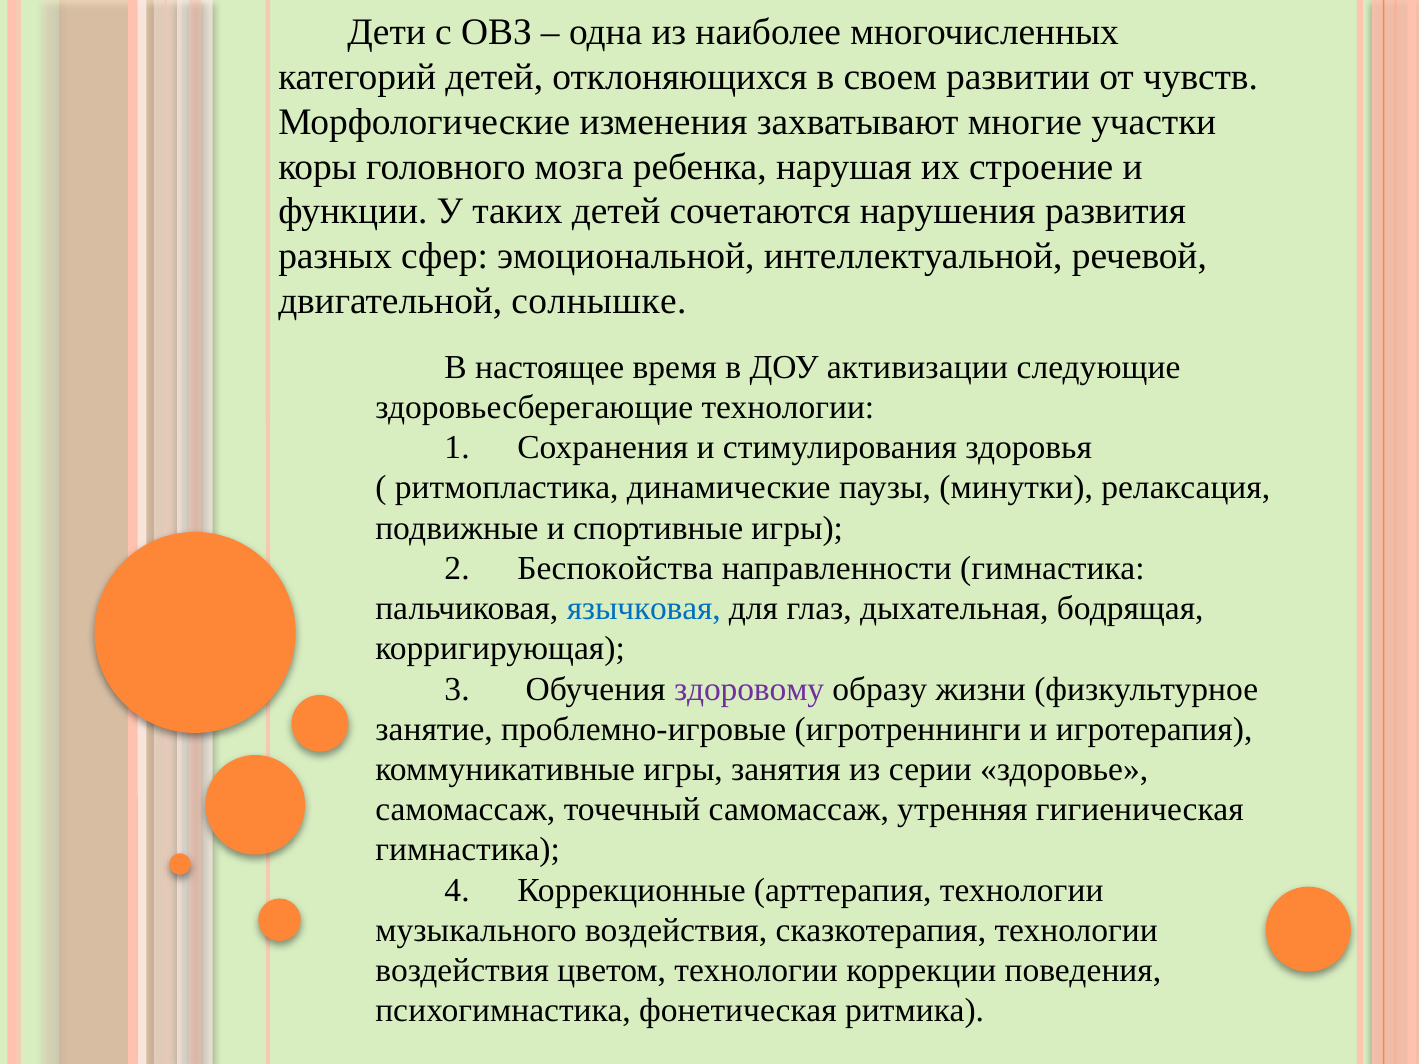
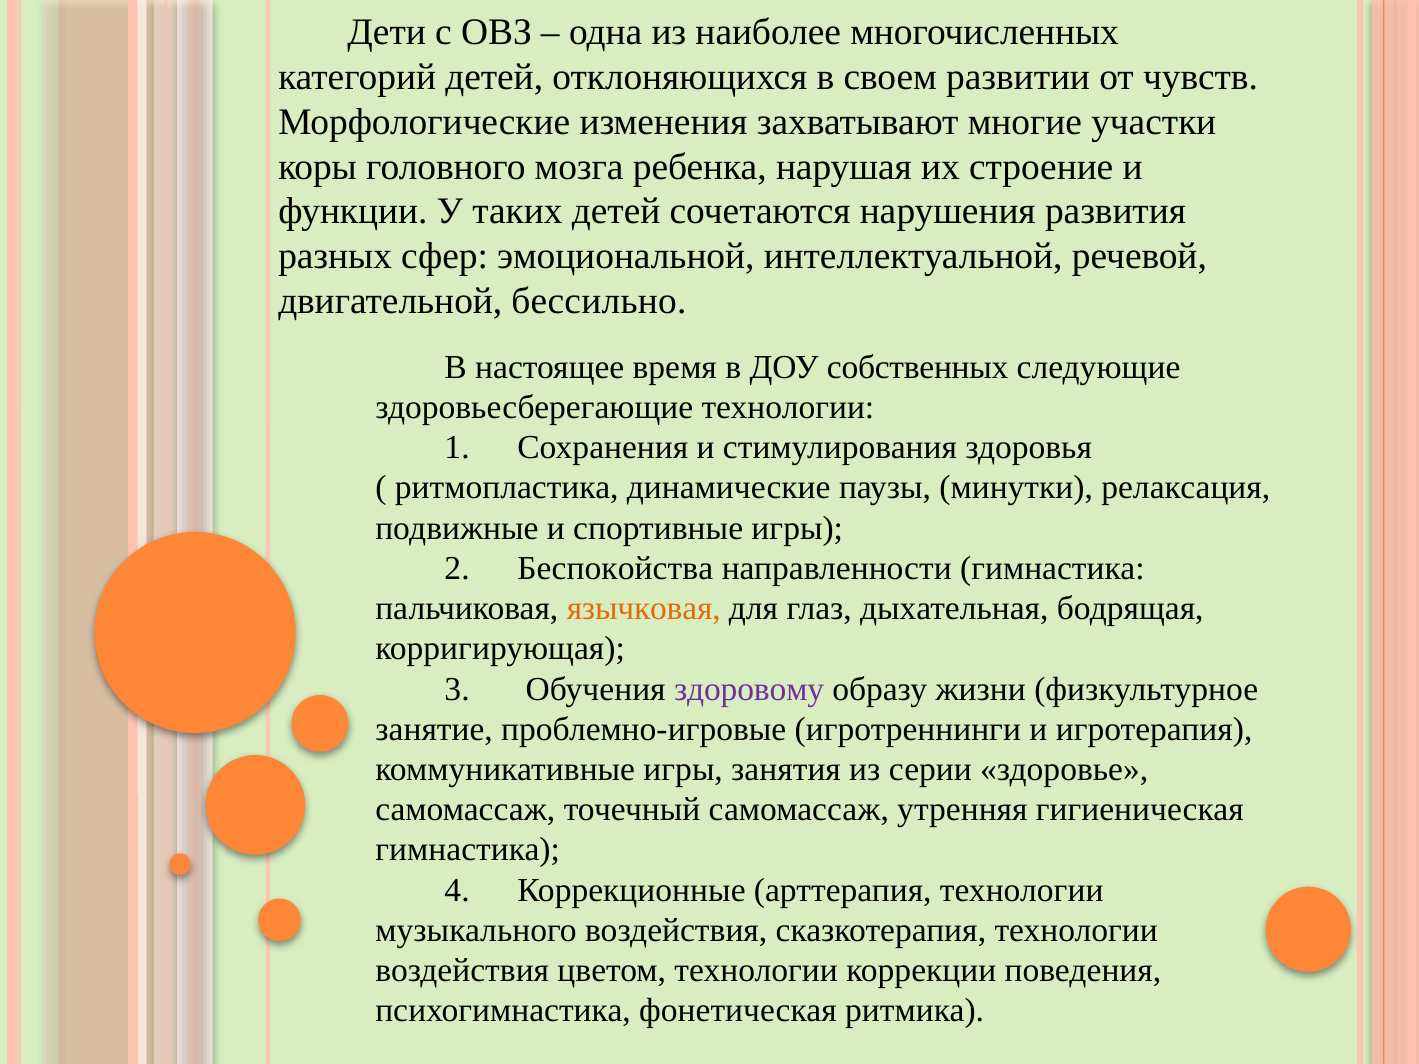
солнышке: солнышке -> бессильно
активизации: активизации -> собственных
язычковая colour: blue -> orange
